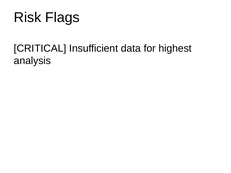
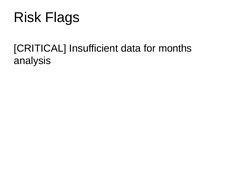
highest: highest -> months
